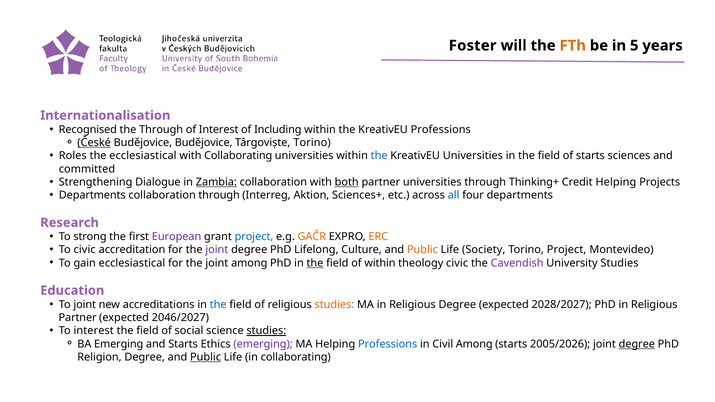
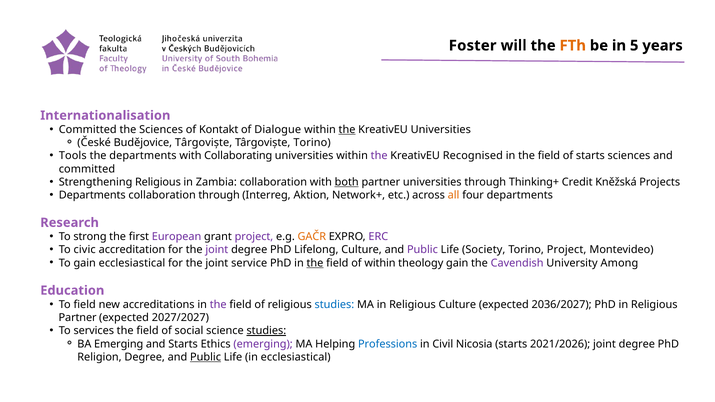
Recognised at (88, 130): Recognised -> Committed
the Through: Through -> Sciences
of Interest: Interest -> Kontakt
Including: Including -> Dialogue
the at (347, 130) underline: none -> present
KreativEU Professions: Professions -> Universities
České underline: present -> none
Budějovice Budějovice: Budějovice -> Târgoviște
Roles: Roles -> Tools
the ecclesiastical: ecclesiastical -> departments
the at (379, 156) colour: blue -> purple
KreativEU Universities: Universities -> Recognised
Strengthening Dialogue: Dialogue -> Religious
Zambia underline: present -> none
Credit Helping: Helping -> Kněžská
Sciences+: Sciences+ -> Network+
all colour: blue -> orange
project at (254, 237) colour: blue -> purple
ERC colour: orange -> purple
Public at (422, 250) colour: orange -> purple
joint among: among -> service
theology civic: civic -> gain
University Studies: Studies -> Among
To joint: joint -> field
the at (218, 305) colour: blue -> purple
studies at (334, 305) colour: orange -> blue
Religious Degree: Degree -> Culture
2028/2027: 2028/2027 -> 2036/2027
2046/2027: 2046/2027 -> 2027/2027
To interest: interest -> services
Civil Among: Among -> Nicosia
2005/2026: 2005/2026 -> 2021/2026
degree at (637, 344) underline: present -> none
in collaborating: collaborating -> ecclesiastical
